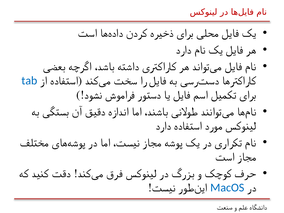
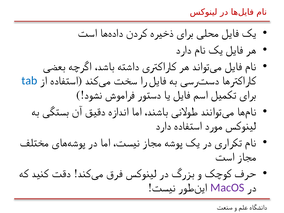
MacOS colour: blue -> purple
